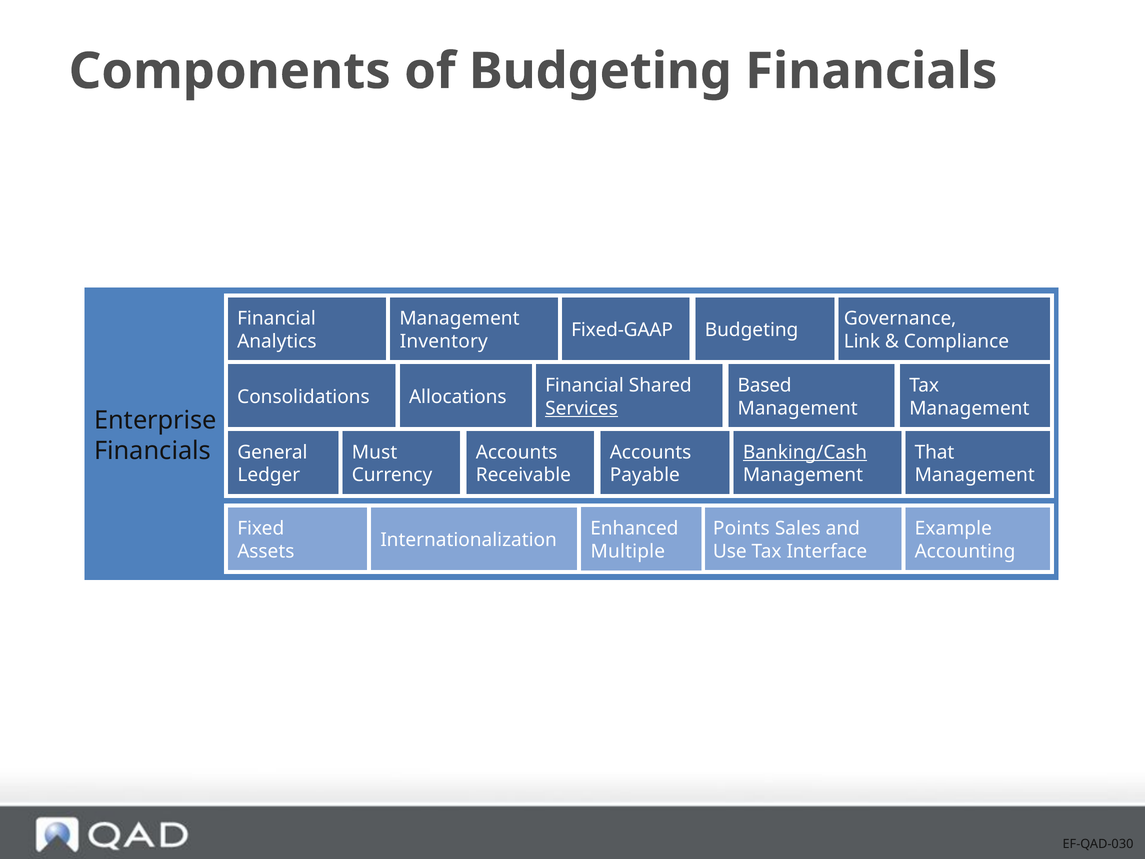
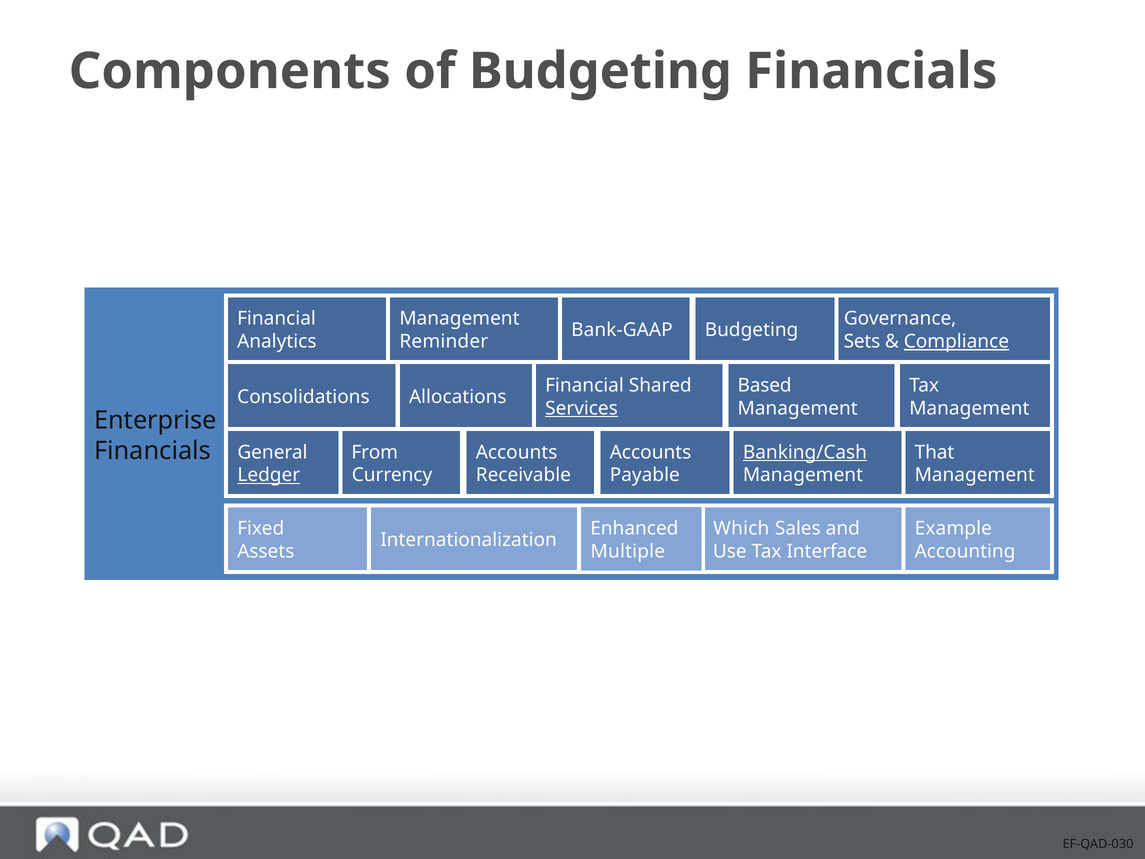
Fixed-GAAP: Fixed-GAAP -> Bank-GAAP
Inventory: Inventory -> Reminder
Link: Link -> Sets
Compliance underline: none -> present
Must: Must -> From
Ledger underline: none -> present
Points: Points -> Which
